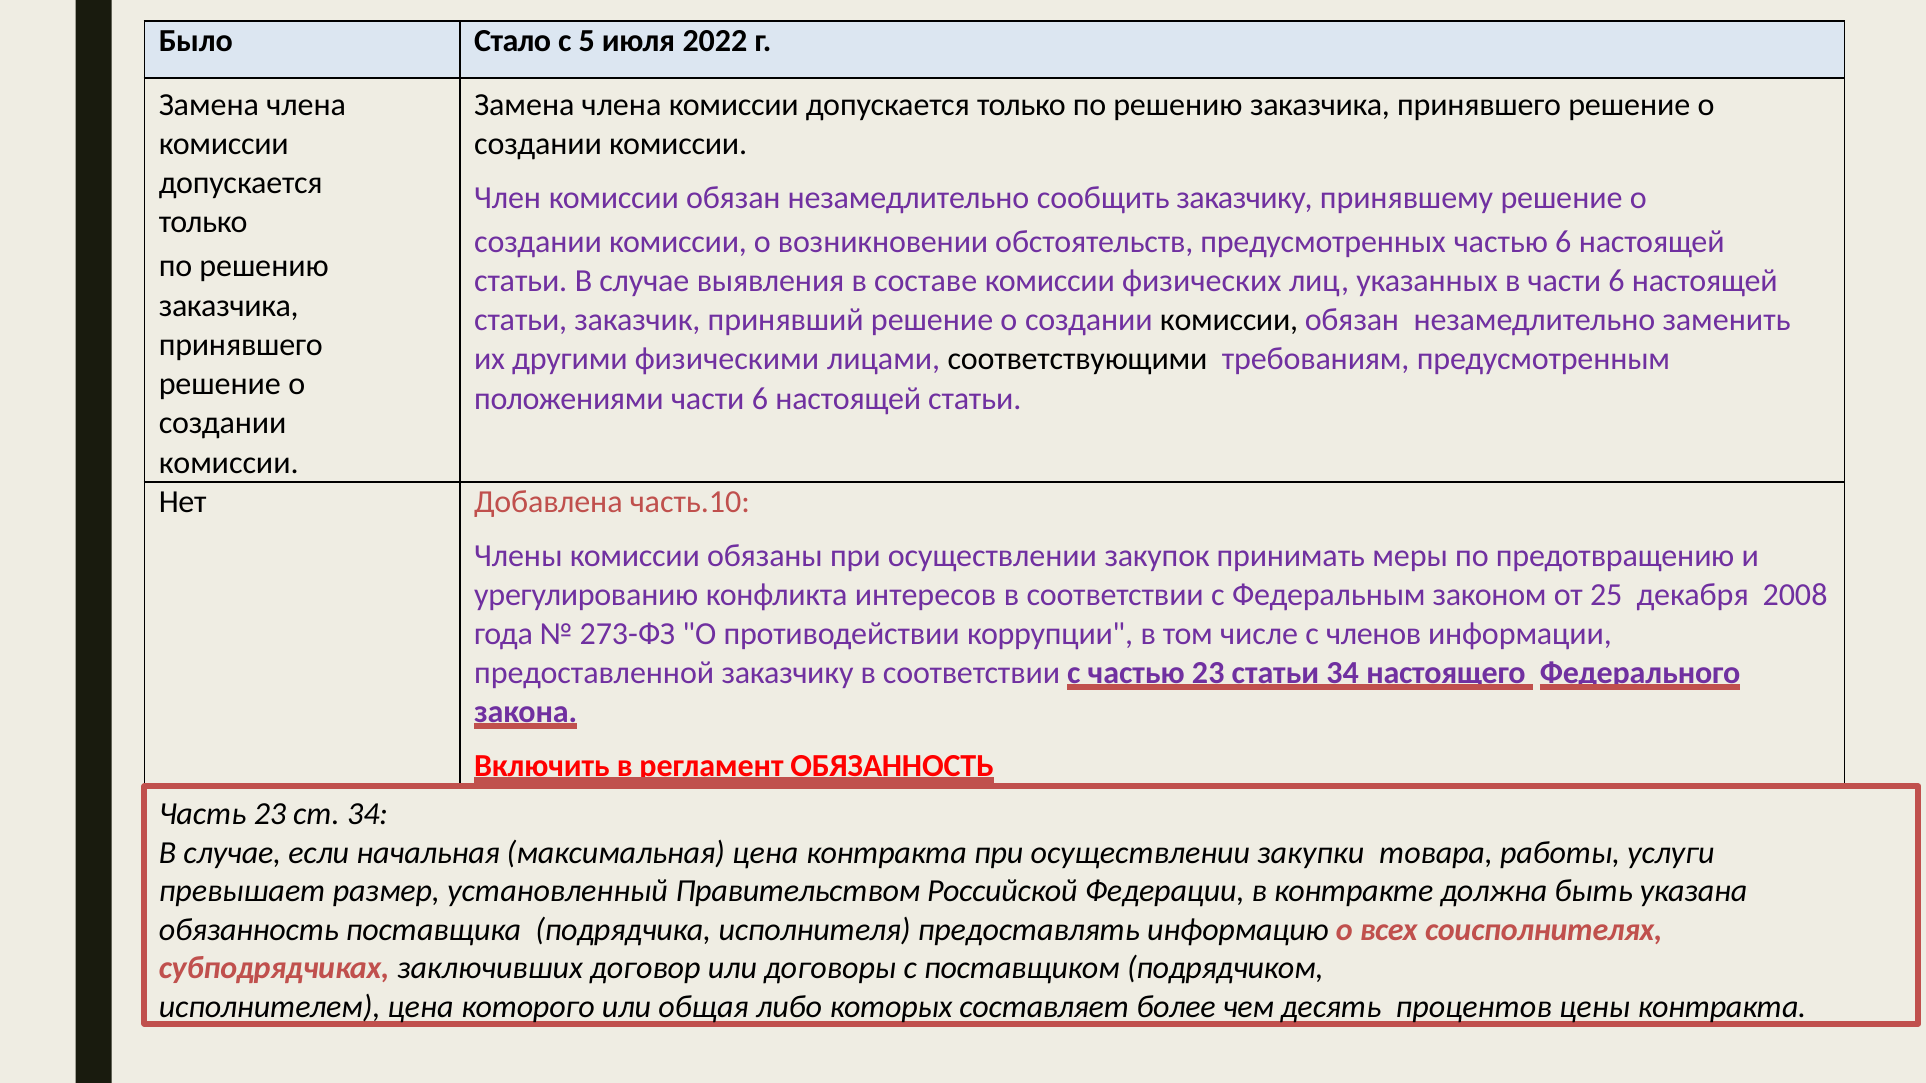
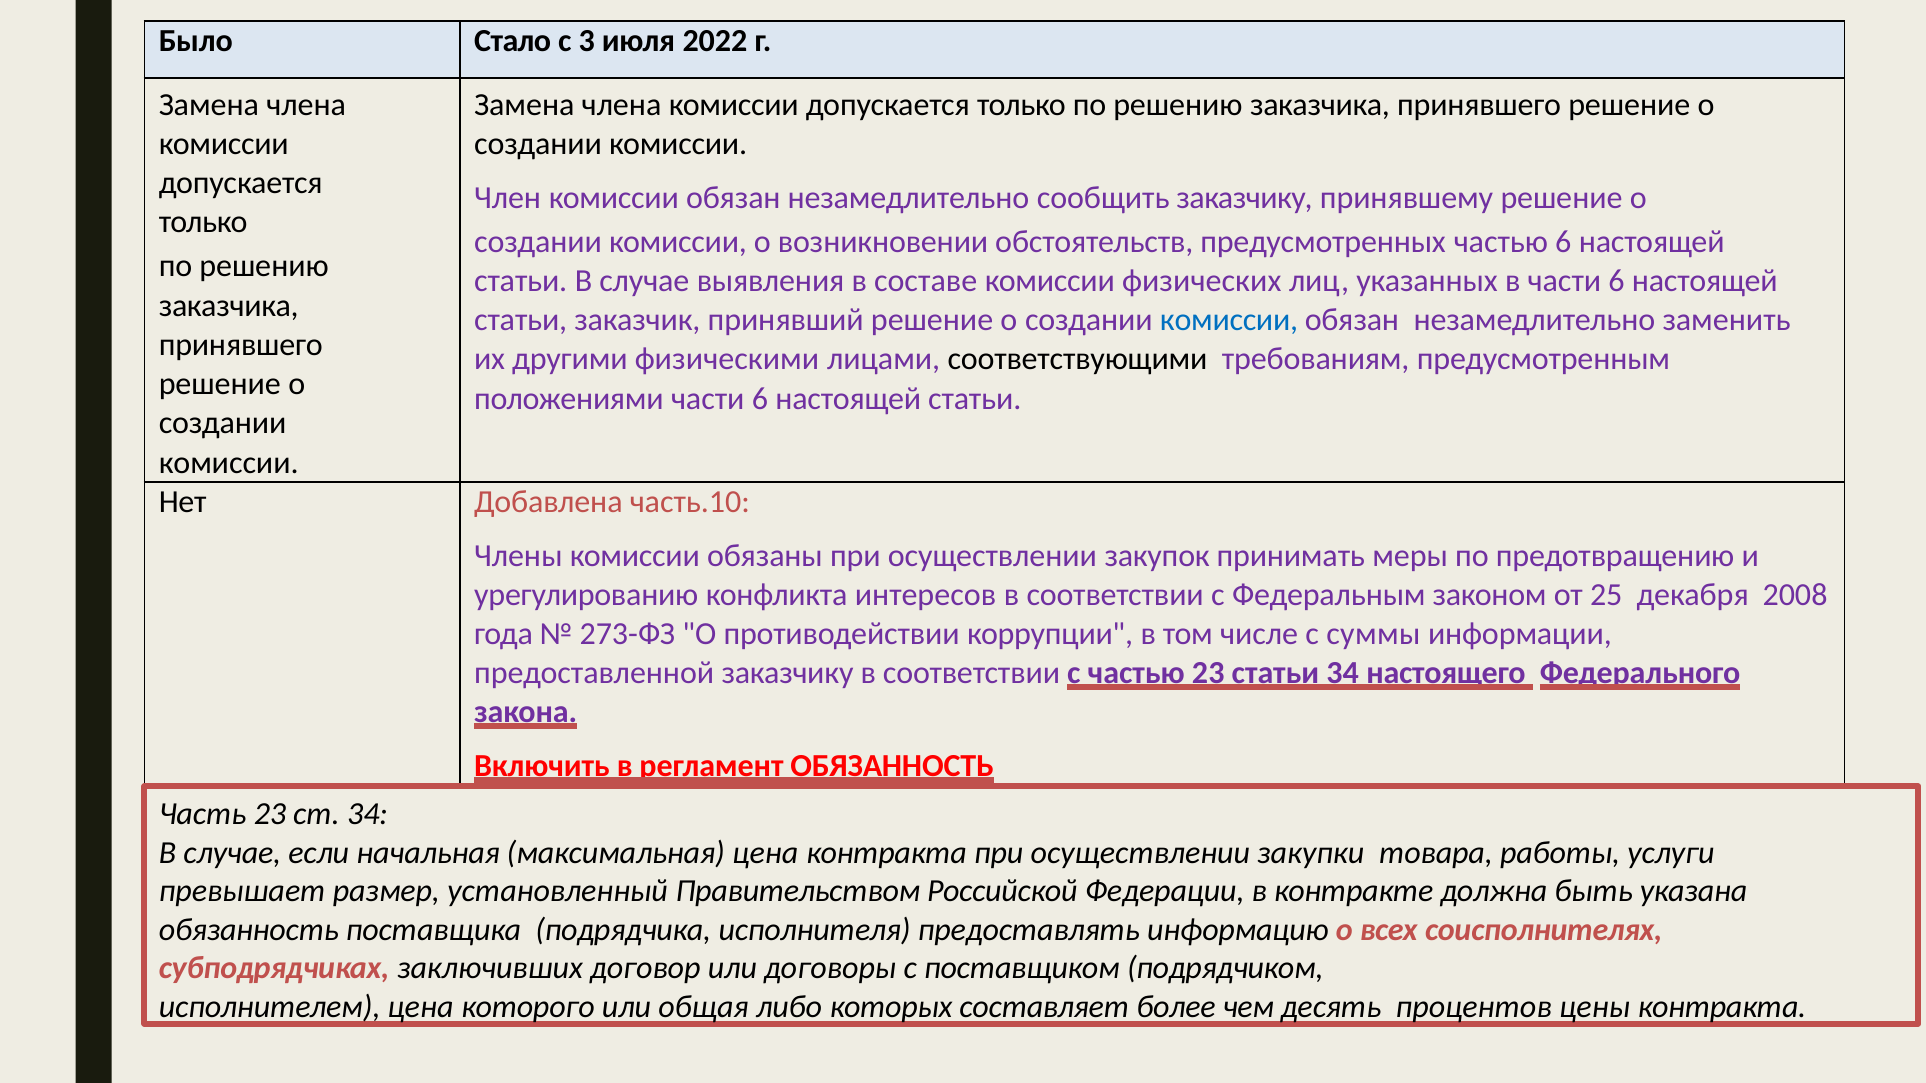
5: 5 -> 3
комиссии at (1229, 320) colour: black -> blue
членов: членов -> суммы
